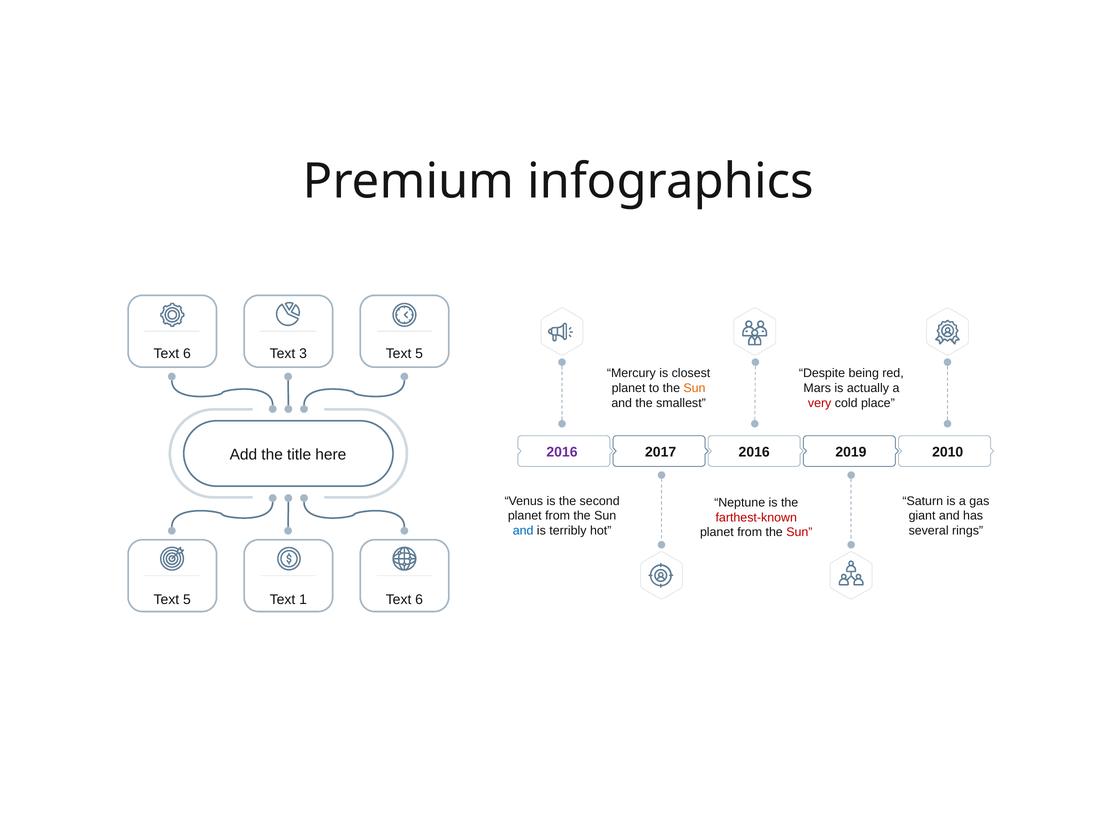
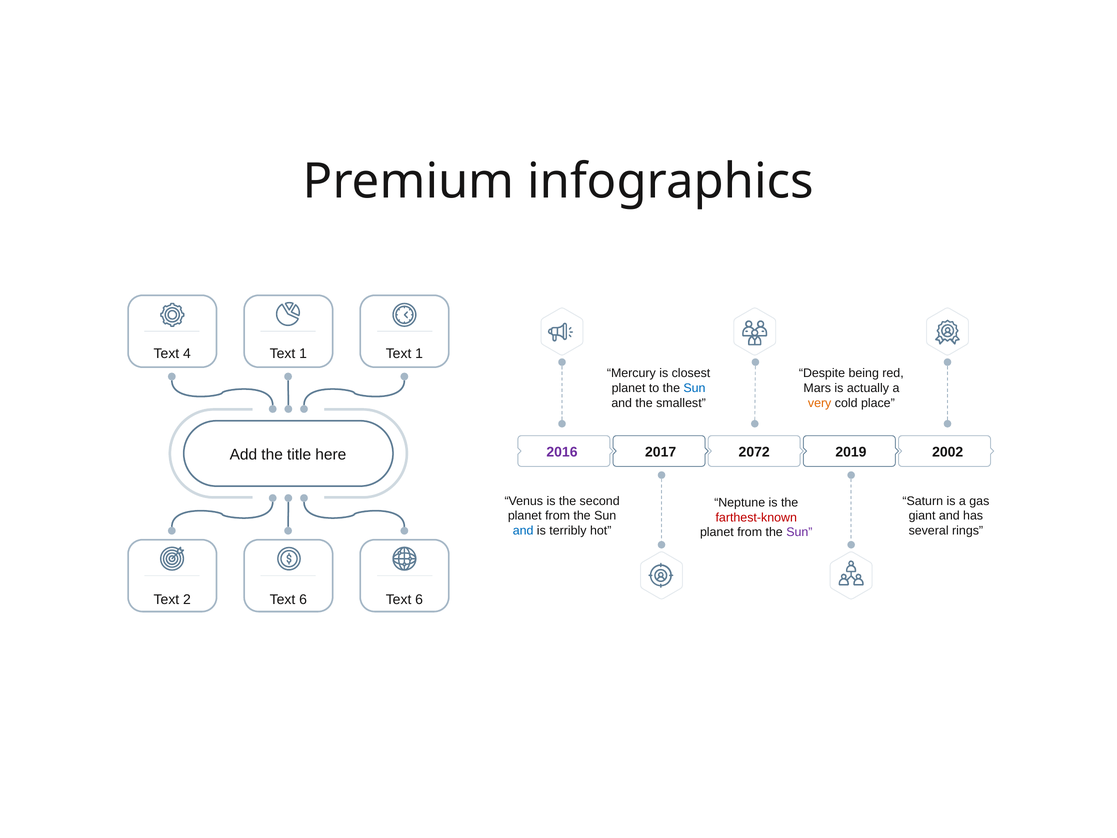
6 at (187, 354): 6 -> 4
3 at (303, 353): 3 -> 1
5 at (419, 353): 5 -> 1
Sun at (694, 388) colour: orange -> blue
very colour: red -> orange
2017 2016: 2016 -> 2072
2010: 2010 -> 2002
Sun at (799, 532) colour: red -> purple
5 at (187, 599): 5 -> 2
1 at (303, 599): 1 -> 6
